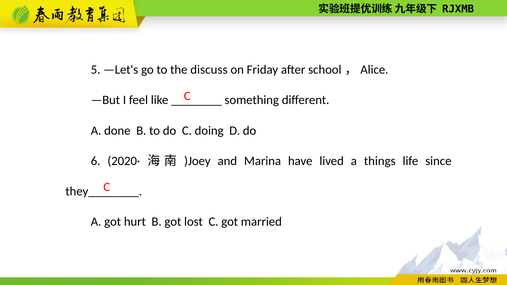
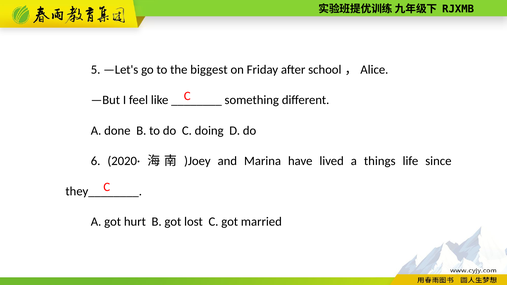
discuss: discuss -> biggest
